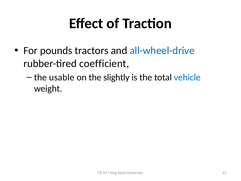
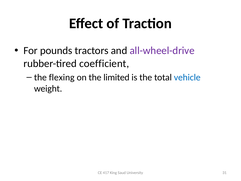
all-wheel-drive colour: blue -> purple
usable: usable -> flexing
slightly: slightly -> limited
